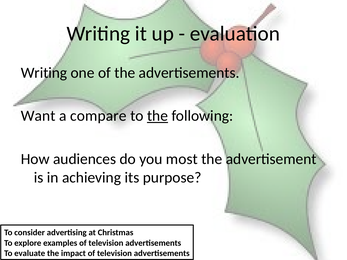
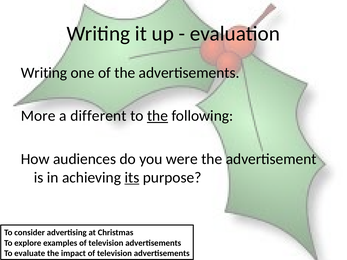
Want: Want -> More
compare: compare -> different
most: most -> were
its underline: none -> present
